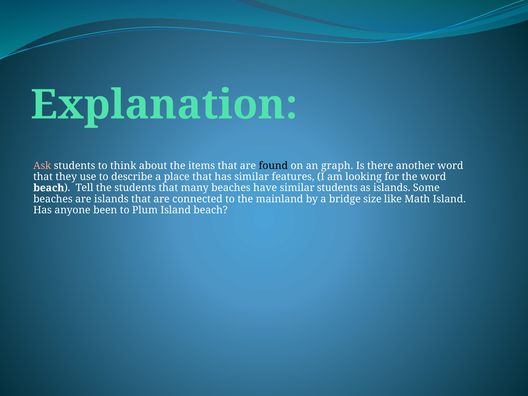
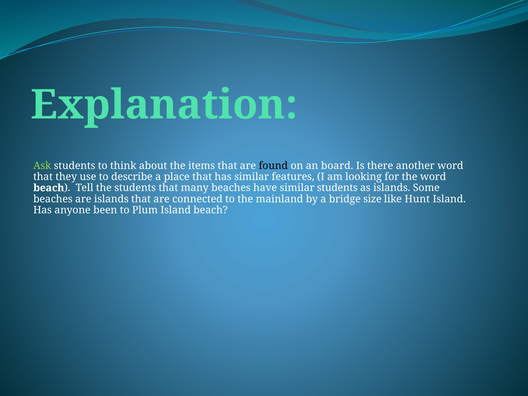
Ask colour: pink -> light green
graph: graph -> board
Math: Math -> Hunt
